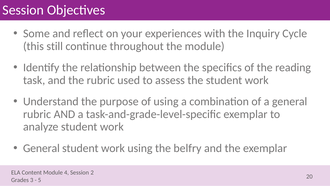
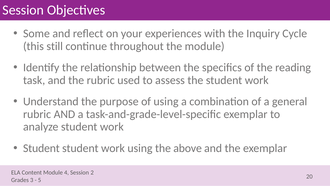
General at (41, 148): General -> Student
belfry: belfry -> above
